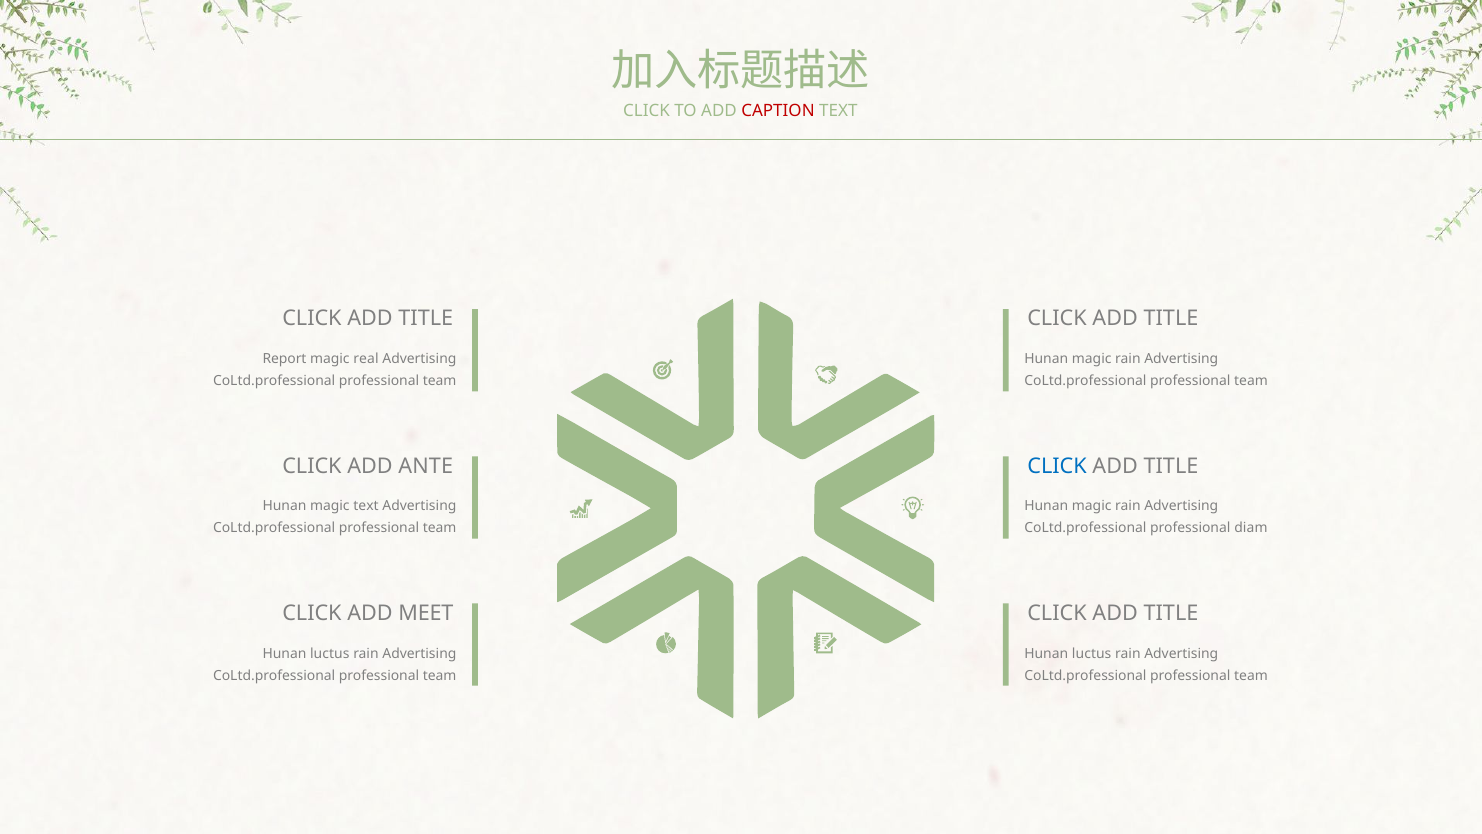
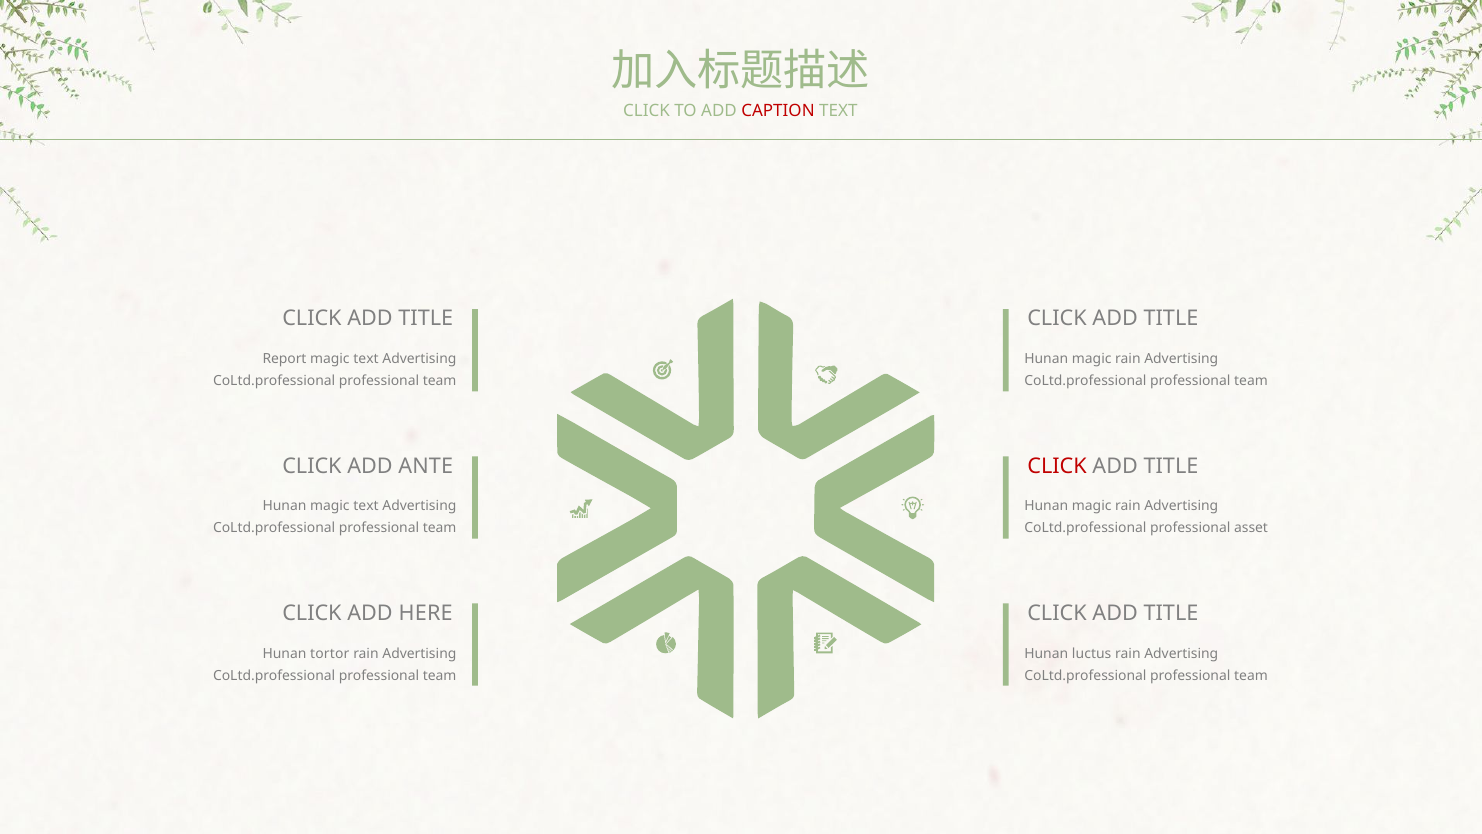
real at (366, 359): real -> text
CLICK at (1057, 466) colour: blue -> red
diam: diam -> asset
MEET: MEET -> HERE
luctus at (330, 654): luctus -> tortor
